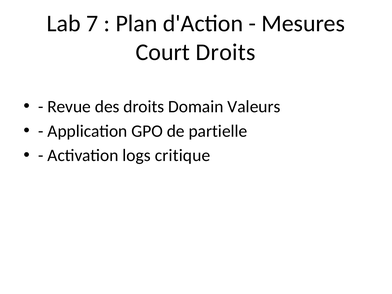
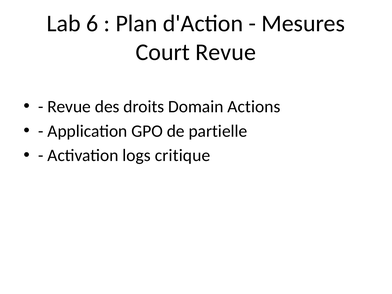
7: 7 -> 6
Court Droits: Droits -> Revue
Valeurs: Valeurs -> Actions
